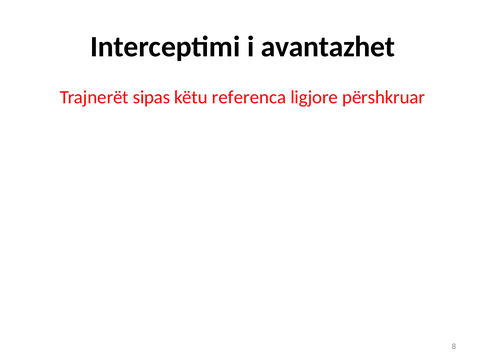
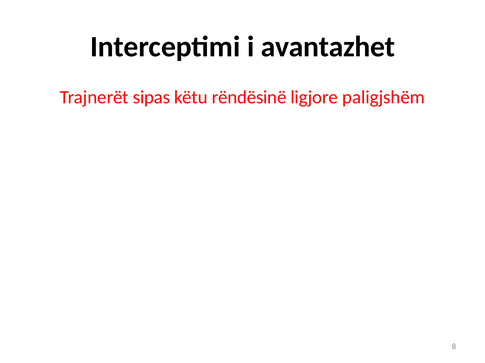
referenca: referenca -> rëndësinë
përshkruar: përshkruar -> paligjshëm
